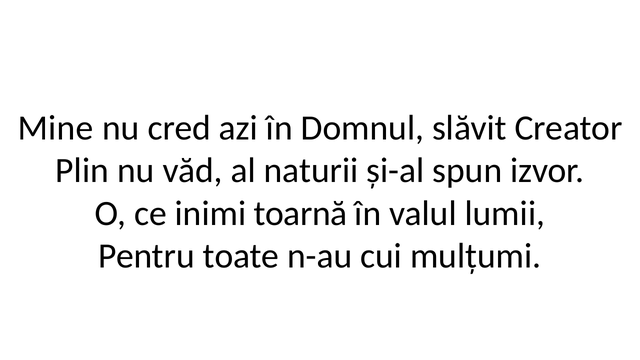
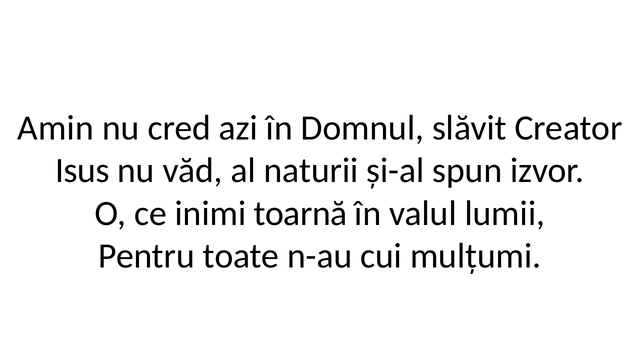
Mine: Mine -> Amin
Plin: Plin -> Isus
